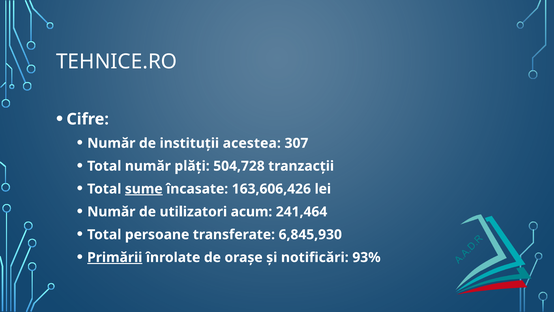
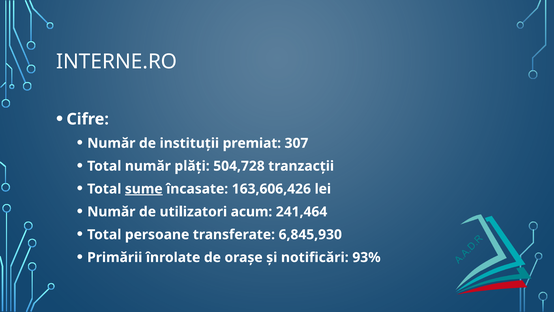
TEHNICE.RO: TEHNICE.RO -> INTERNE.RO
acestea: acestea -> premiat
Primării underline: present -> none
